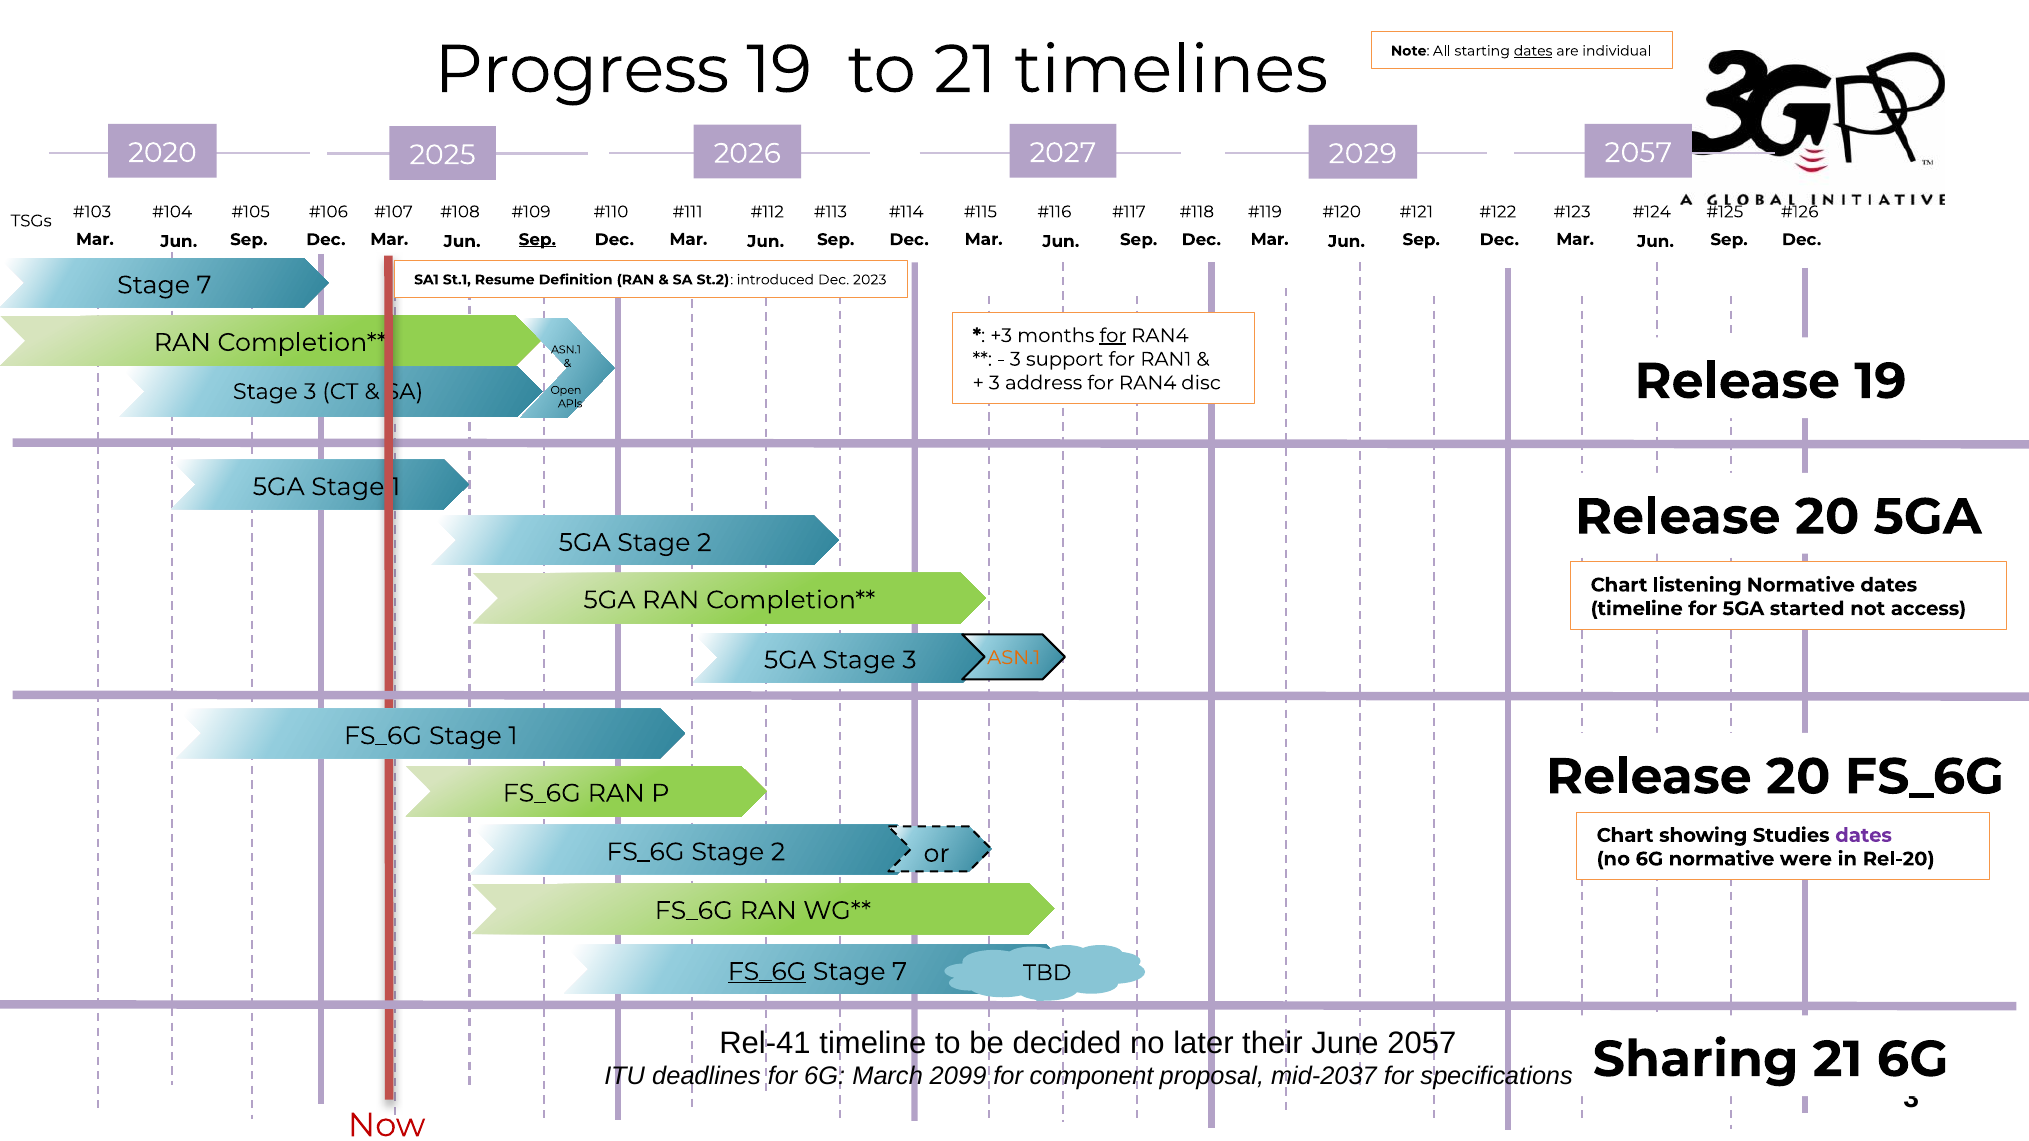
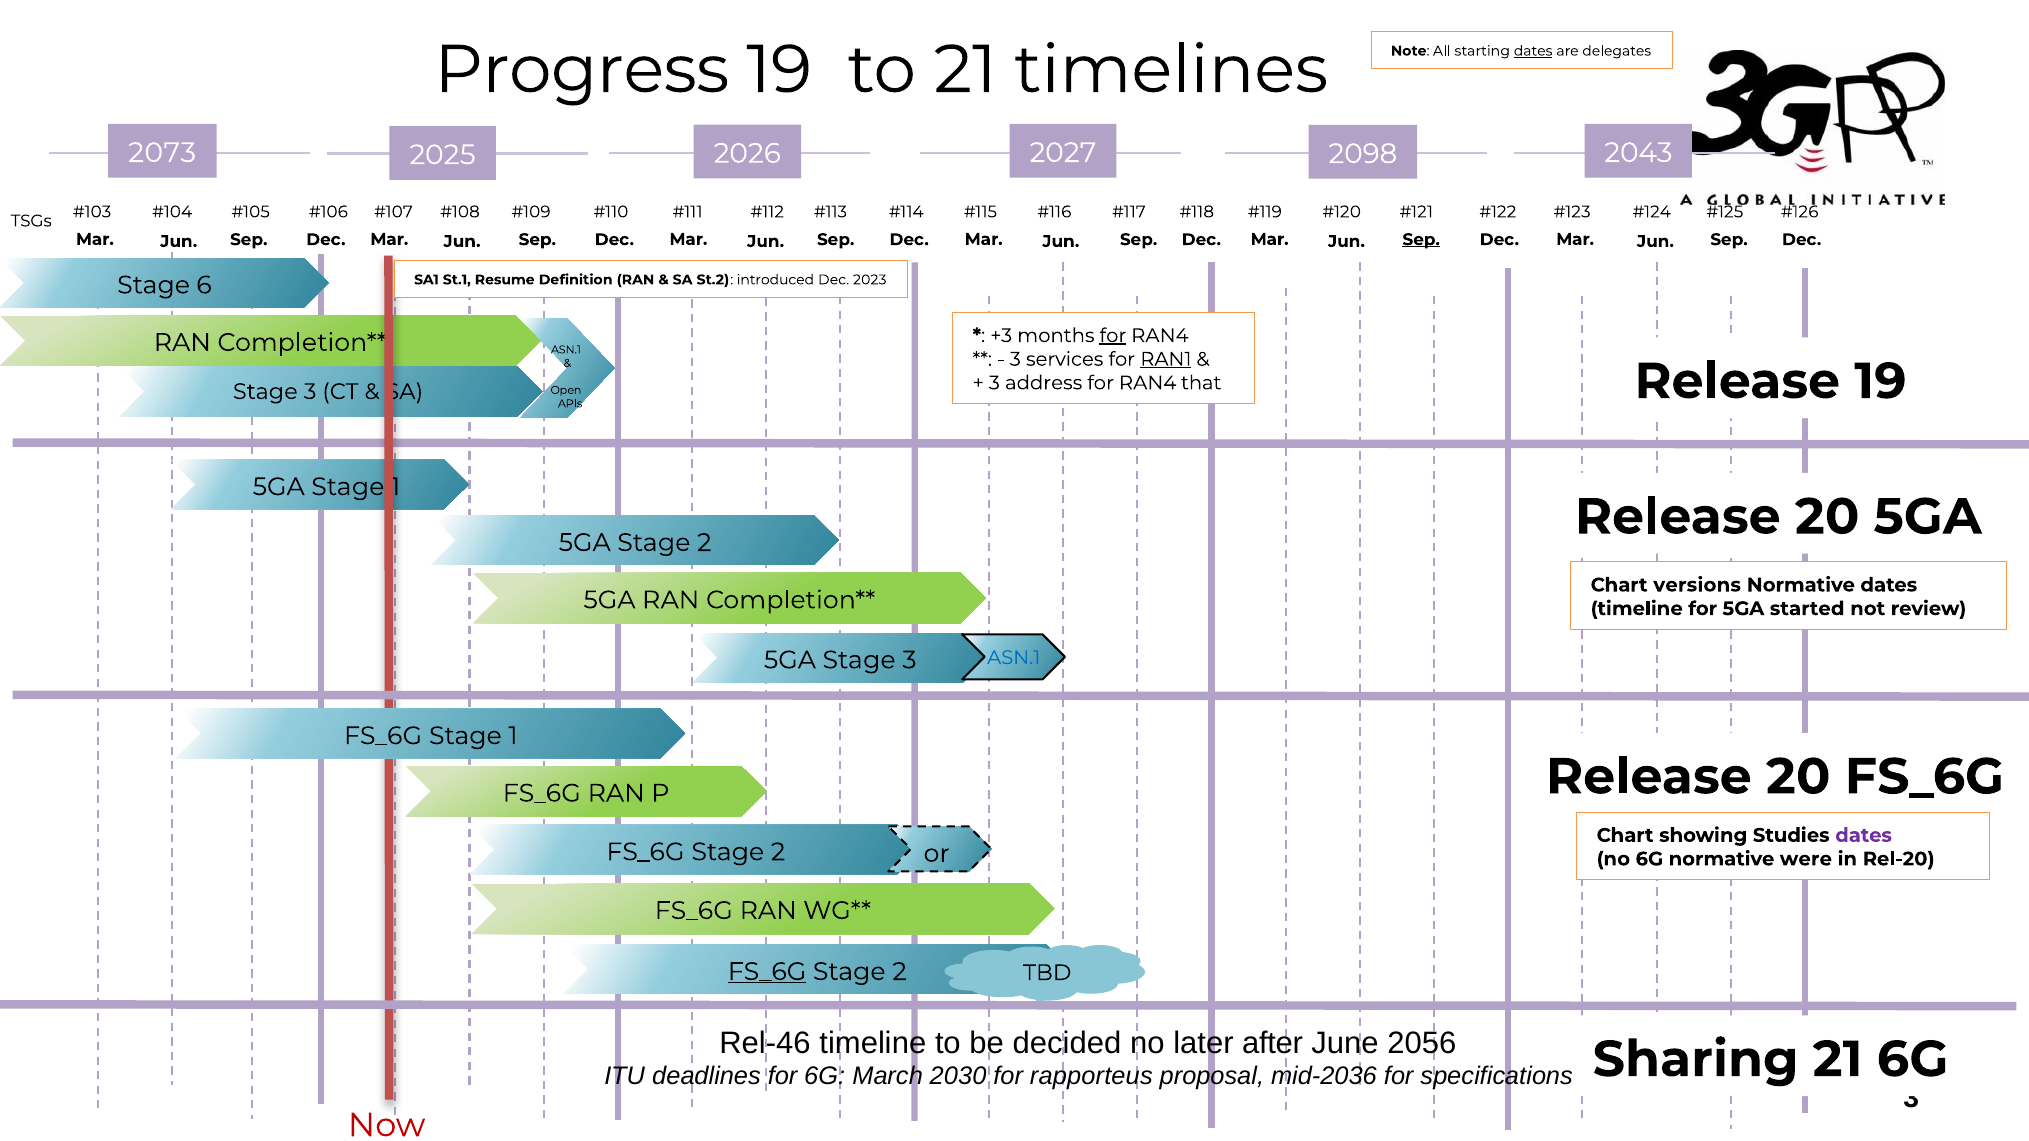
individual: individual -> delegates
2020: 2020 -> 2073
2027 2057: 2057 -> 2043
2029: 2029 -> 2098
Sep at (537, 240) underline: present -> none
Sep at (1421, 240) underline: none -> present
7 at (204, 285): 7 -> 6
support: support -> services
RAN1 underline: none -> present
disc: disc -> that
listening: listening -> versions
access: access -> review
ASN.1 at (1014, 658) colour: orange -> blue
7 at (900, 972): 7 -> 2
Rel-41: Rel-41 -> Rel-46
their: their -> after
June 2057: 2057 -> 2056
2099: 2099 -> 2030
component: component -> rapporteus
mid-2037: mid-2037 -> mid-2036
